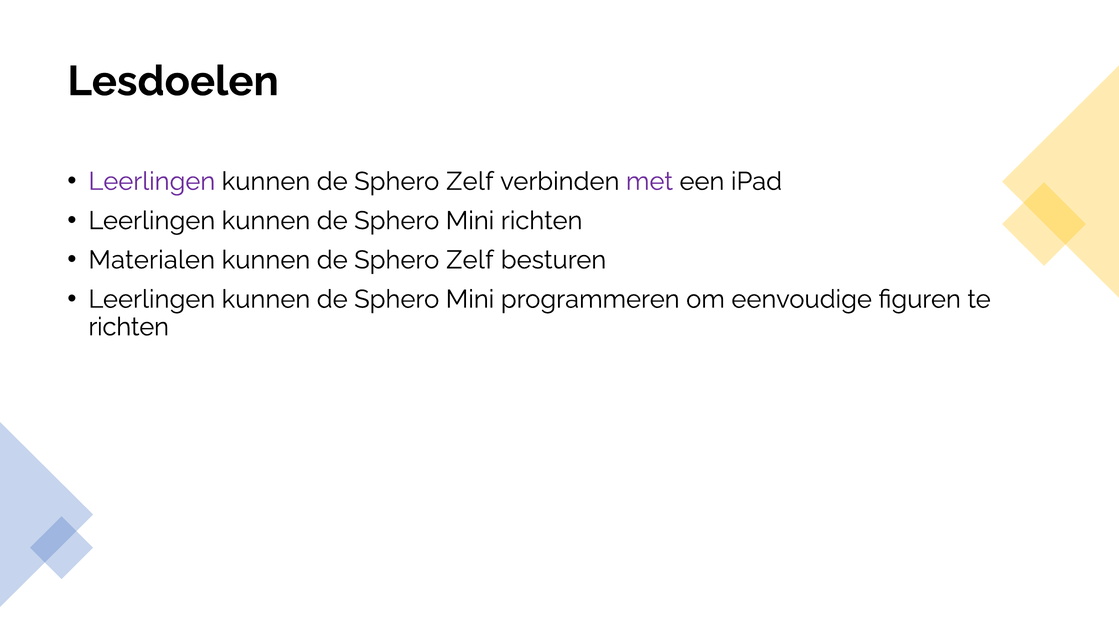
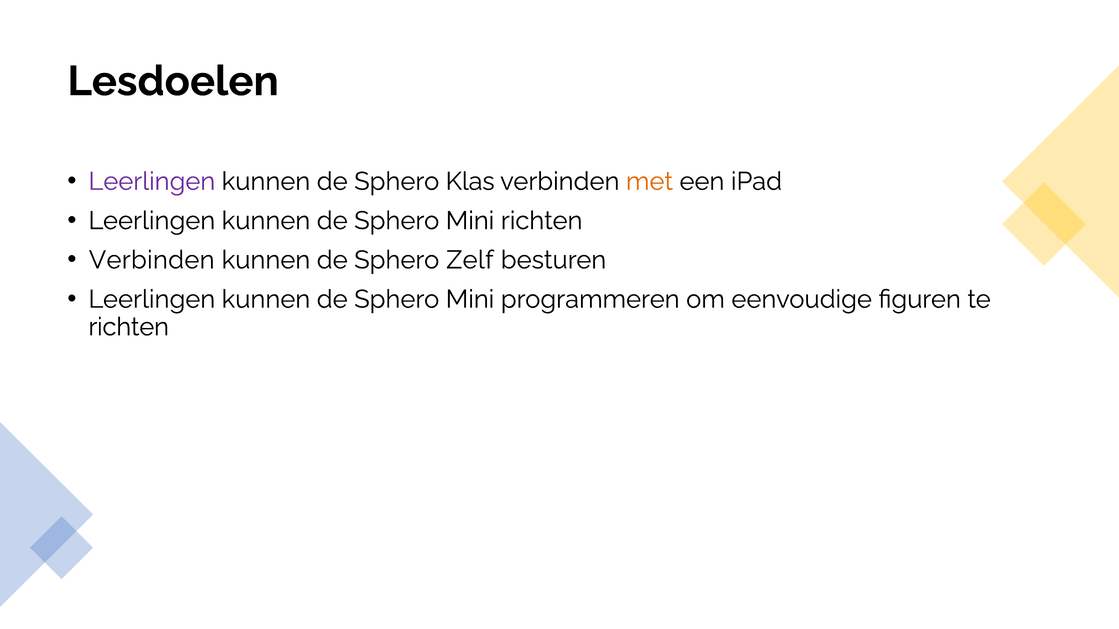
Zelf at (470, 182): Zelf -> Klas
met colour: purple -> orange
Materialen at (152, 260): Materialen -> Verbinden
